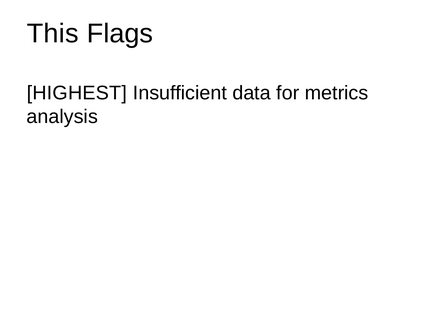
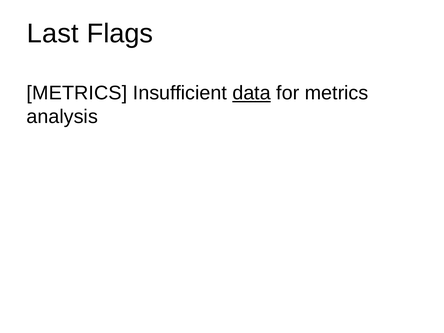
This: This -> Last
HIGHEST at (77, 93): HIGHEST -> METRICS
data underline: none -> present
